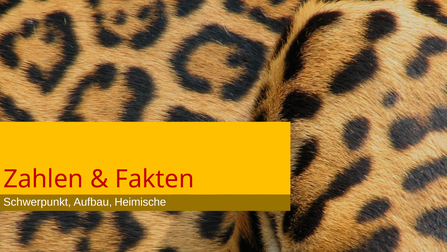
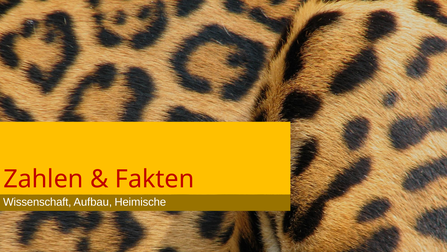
Schwerpunkt: Schwerpunkt -> Wissenschaft
